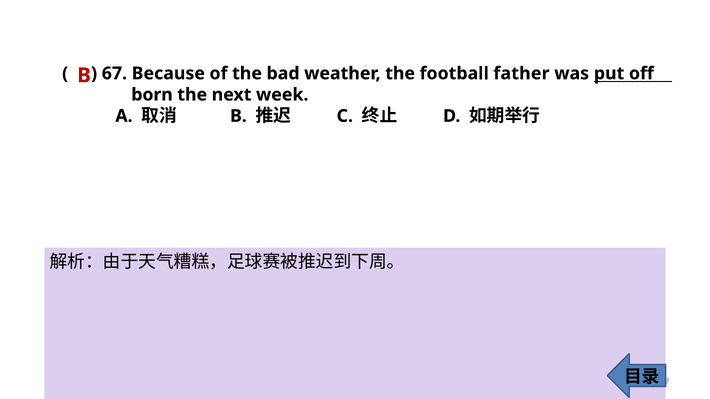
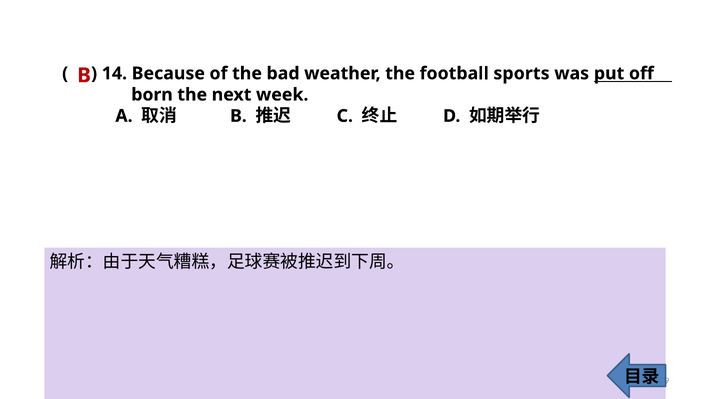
67: 67 -> 14
father: father -> sports
